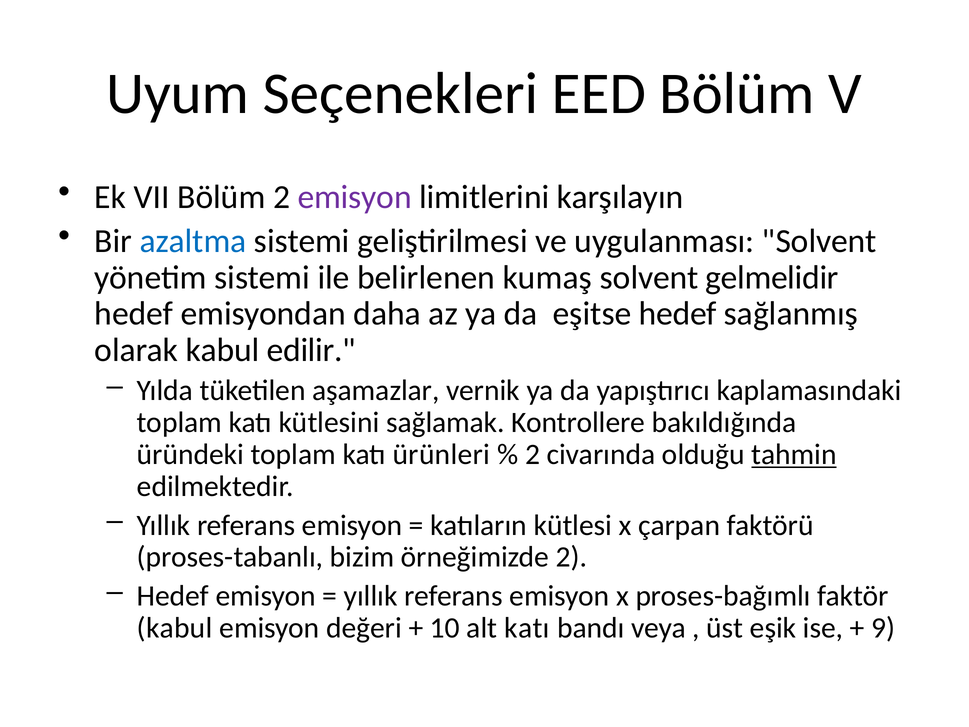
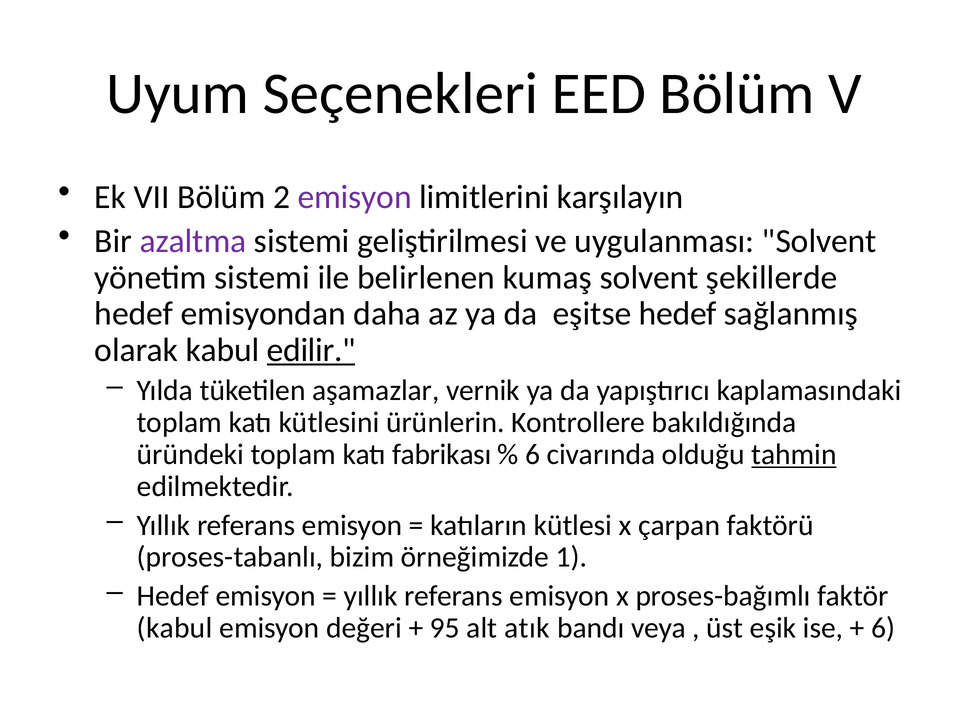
azaltma colour: blue -> purple
gelmelidir: gelmelidir -> şekillerde
edilir underline: none -> present
sağlamak: sağlamak -> ürünlerin
ürünleri: ürünleri -> fabrikası
2 at (533, 454): 2 -> 6
örneğimizde 2: 2 -> 1
10: 10 -> 95
alt katı: katı -> atık
9 at (883, 628): 9 -> 6
